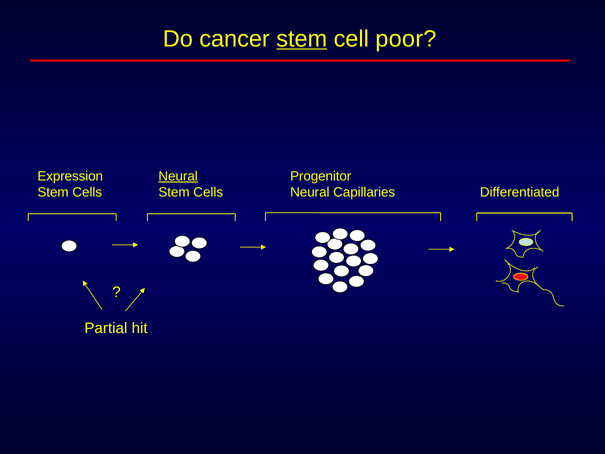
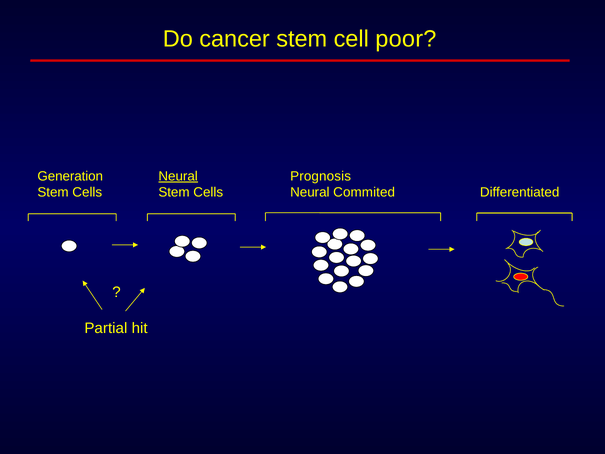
stem at (302, 39) underline: present -> none
Expression: Expression -> Generation
Progenitor: Progenitor -> Prognosis
Capillaries: Capillaries -> Commited
